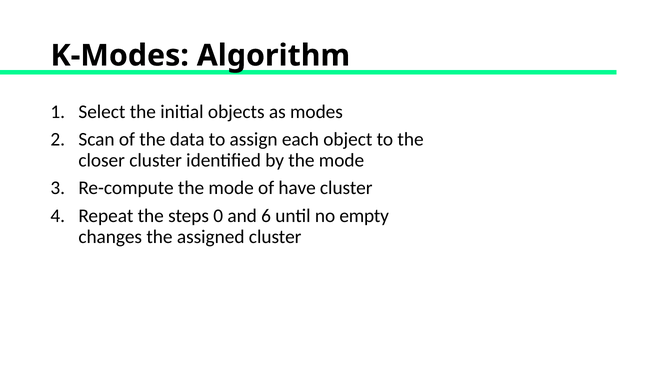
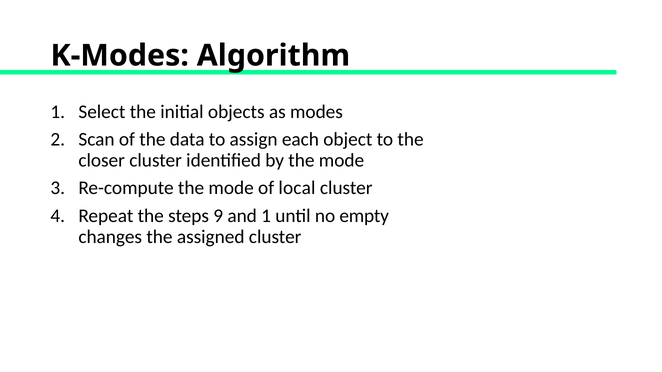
have: have -> local
0: 0 -> 9
and 6: 6 -> 1
